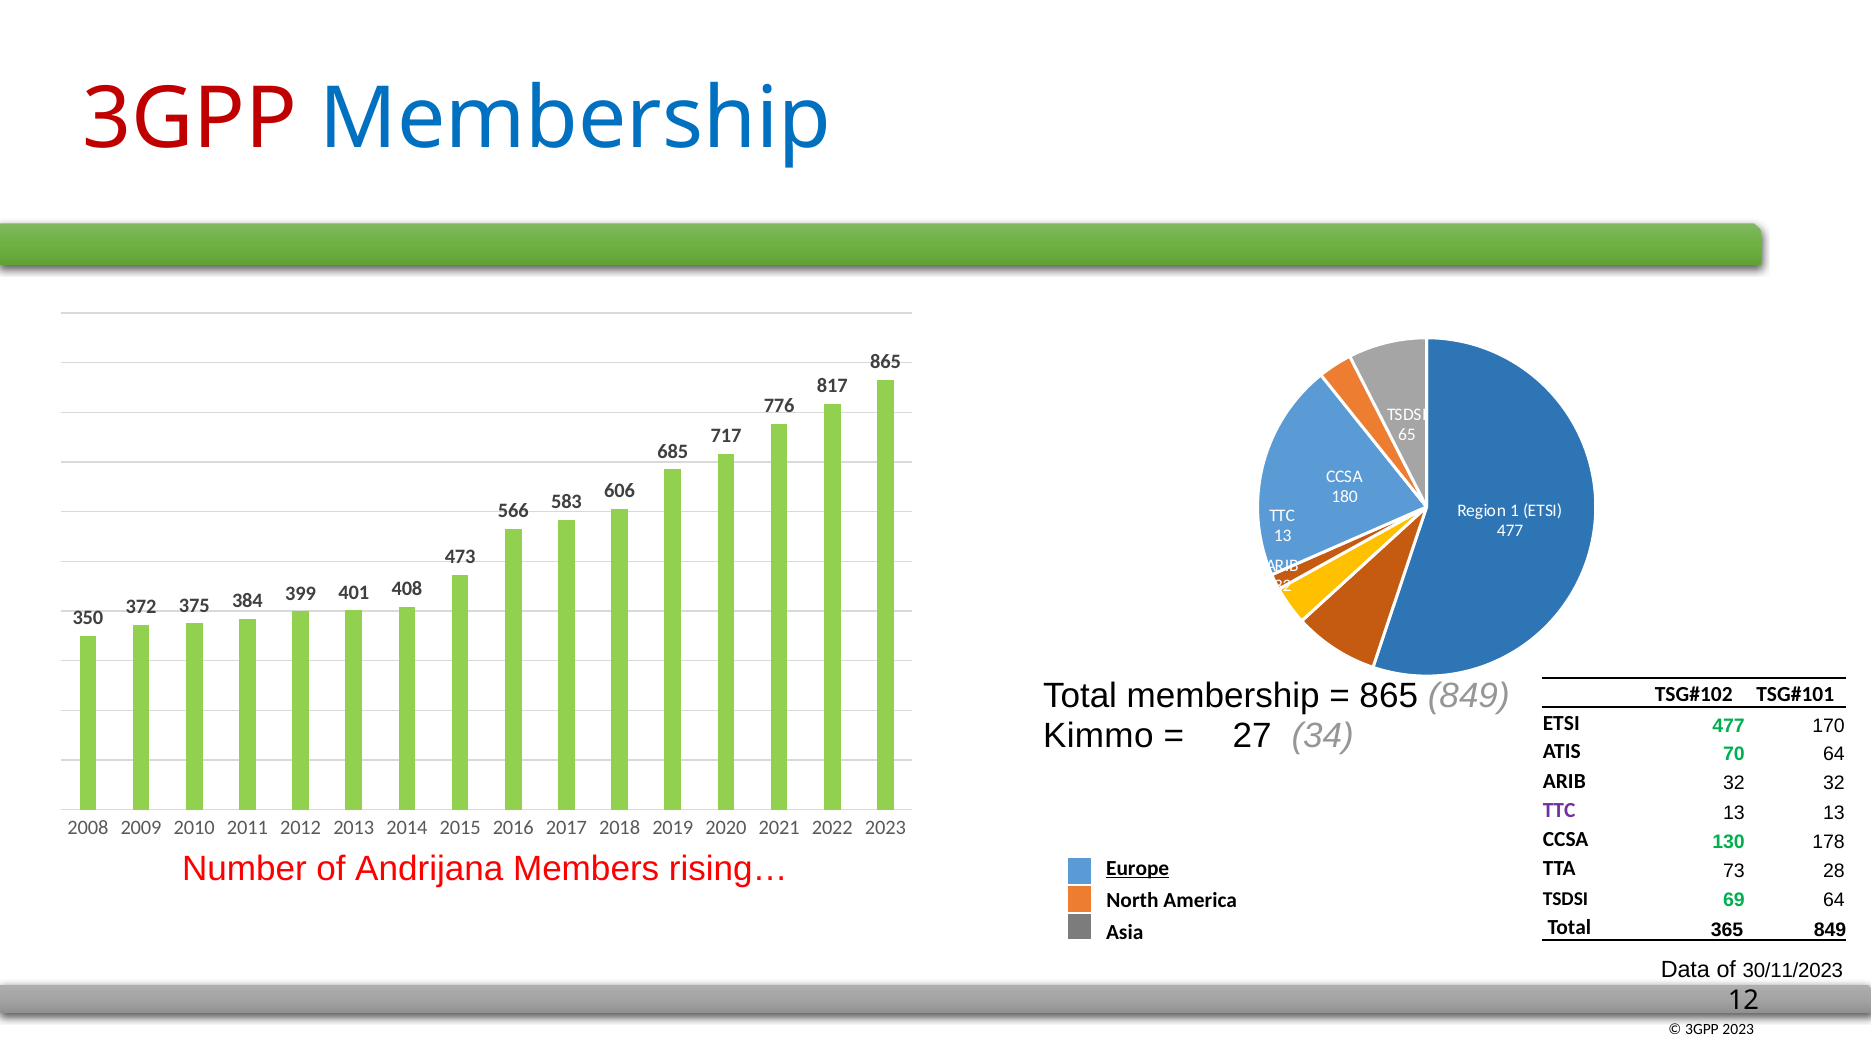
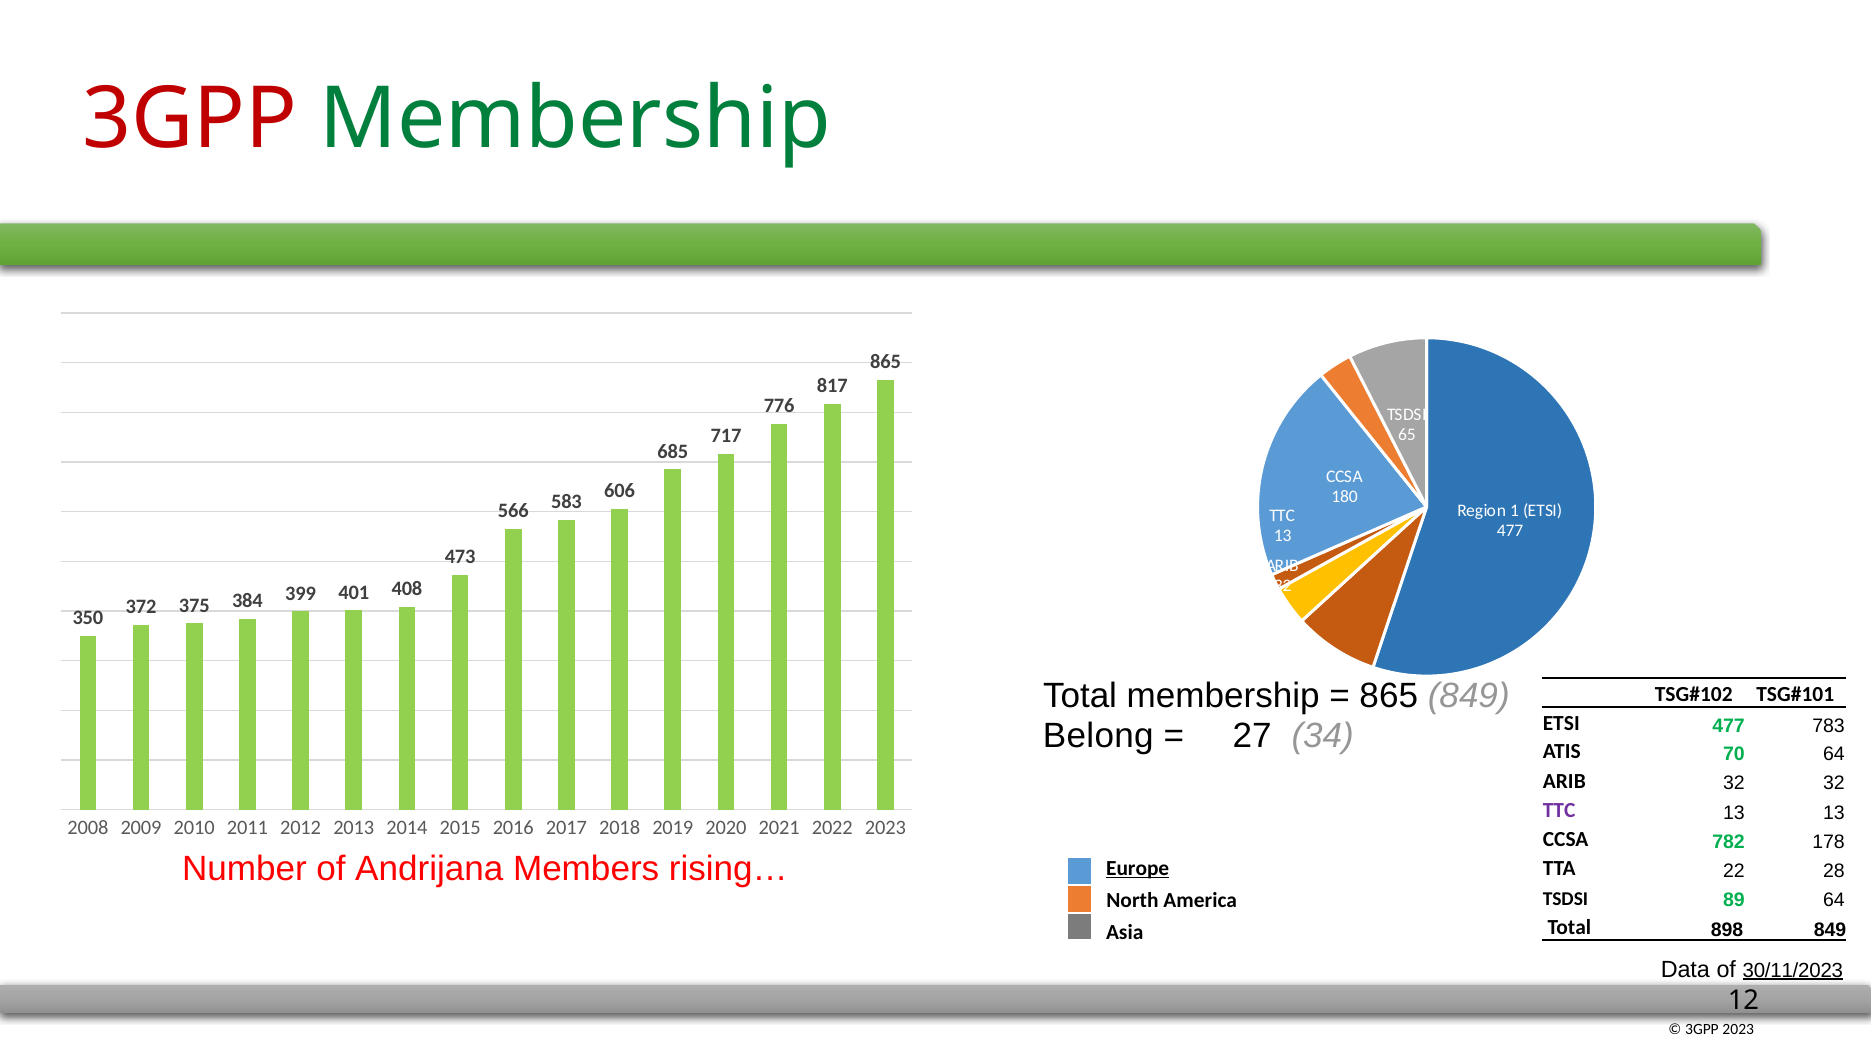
Membership at (575, 119) colour: blue -> green
170: 170 -> 783
Kimmo: Kimmo -> Belong
130: 130 -> 782
73: 73 -> 22
69: 69 -> 89
365: 365 -> 898
30/11/2023 underline: none -> present
